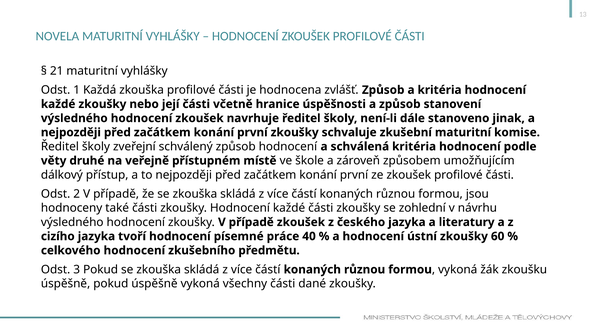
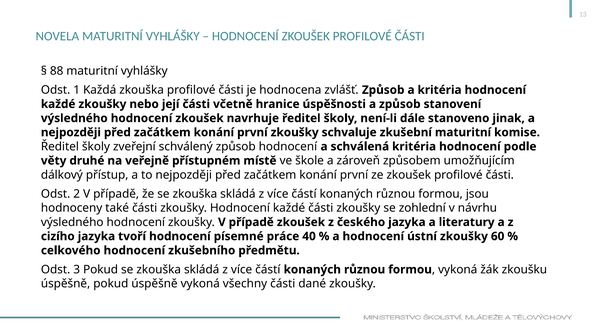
21: 21 -> 88
